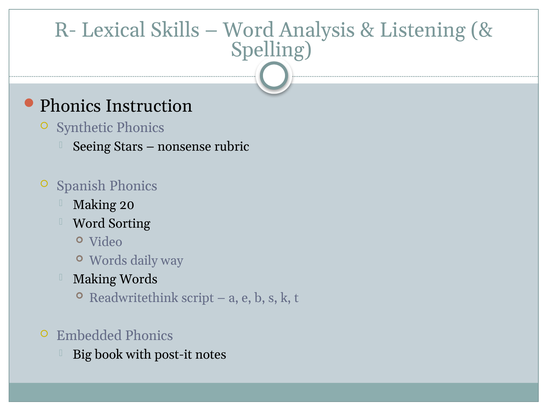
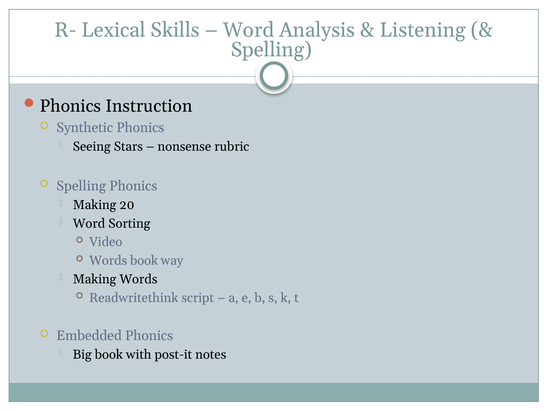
Spanish at (81, 186): Spanish -> Spelling
Words daily: daily -> book
